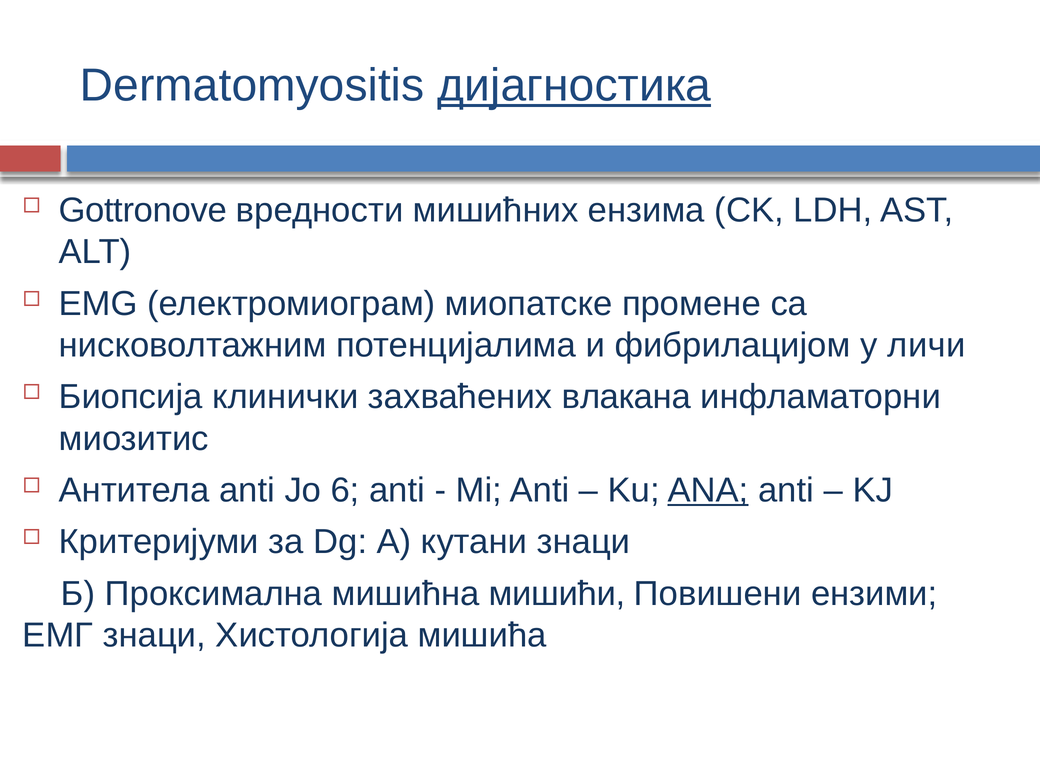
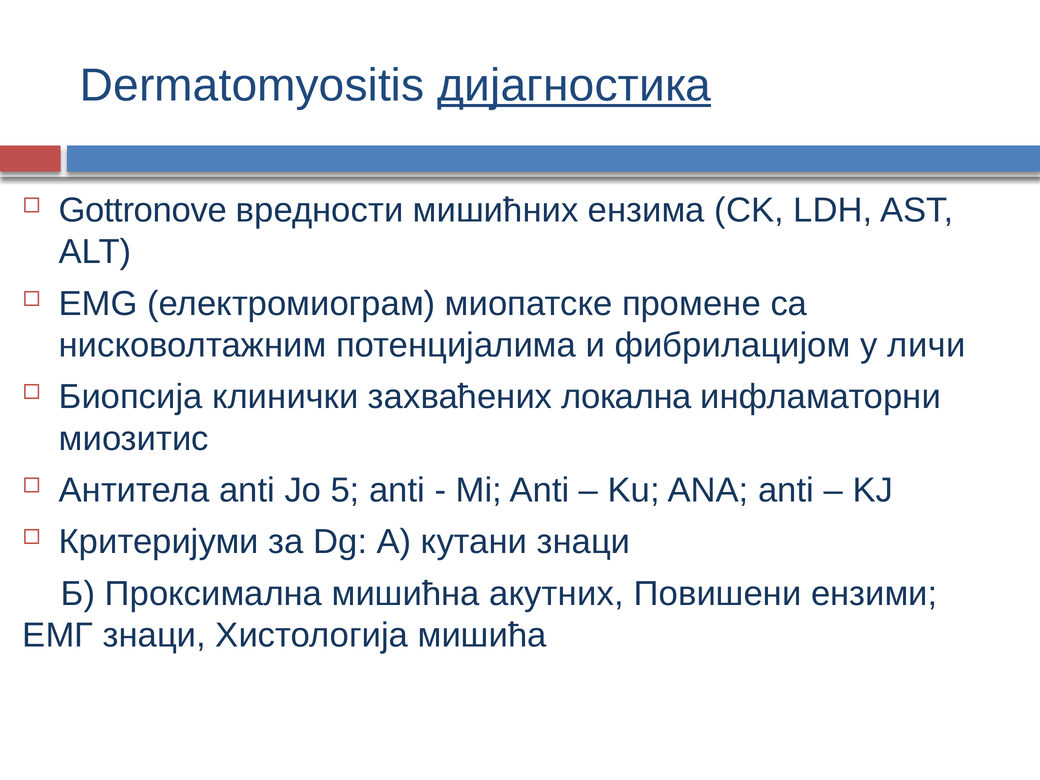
влакана: влакана -> локална
6: 6 -> 5
ANA underline: present -> none
мишићи: мишићи -> акутних
